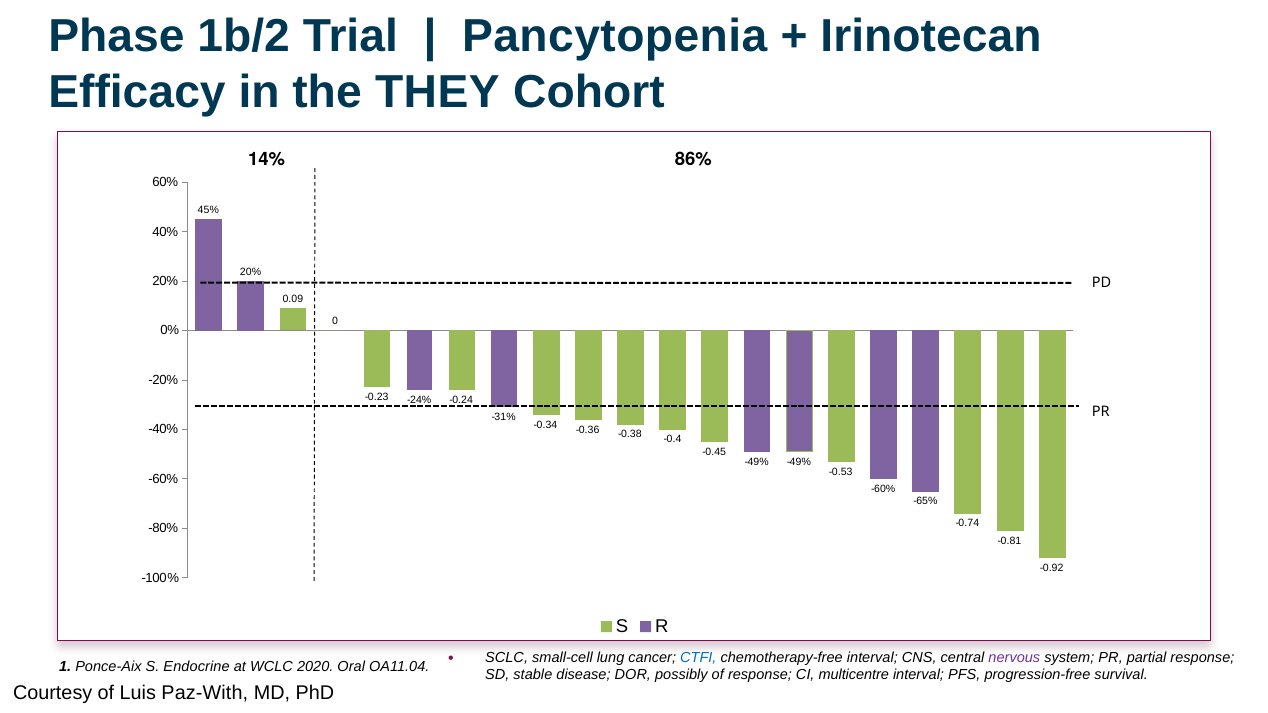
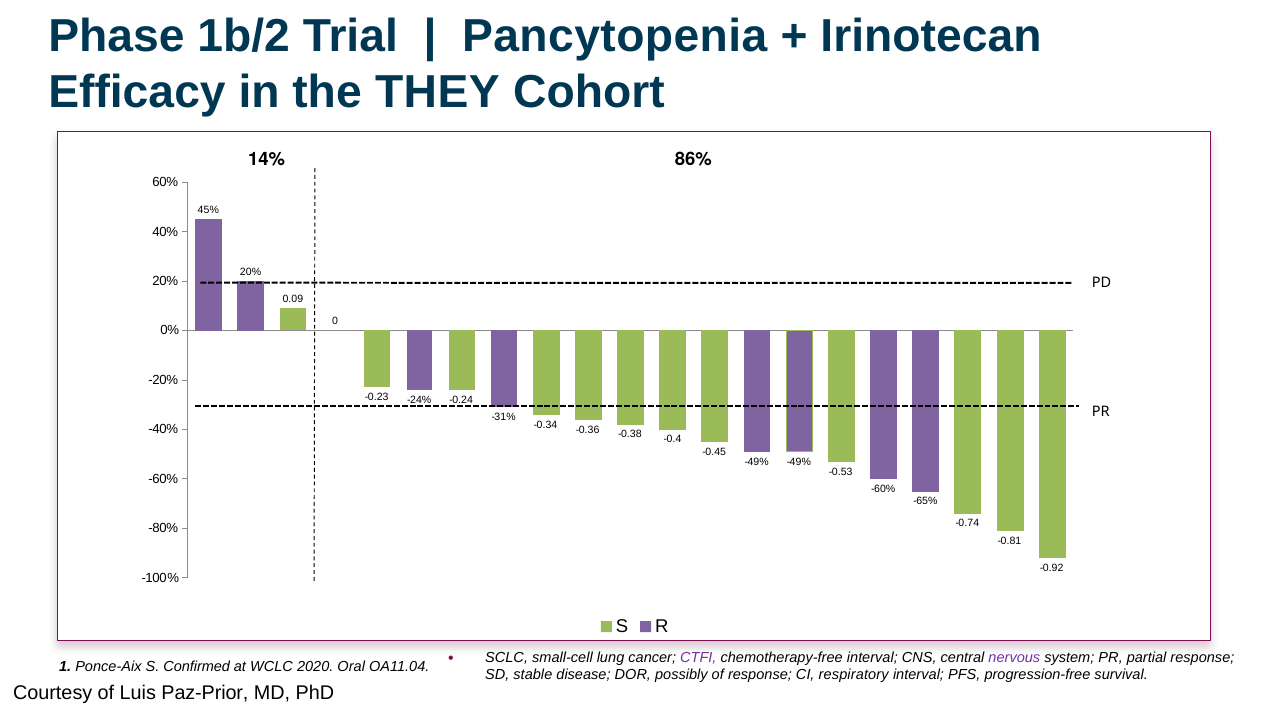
CTFI colour: blue -> purple
Endocrine: Endocrine -> Confirmed
multicentre: multicentre -> respiratory
Paz-With: Paz-With -> Paz-Prior
